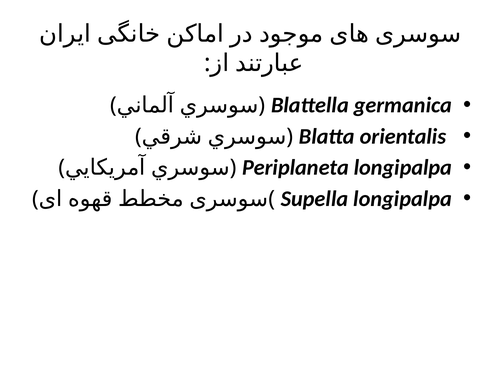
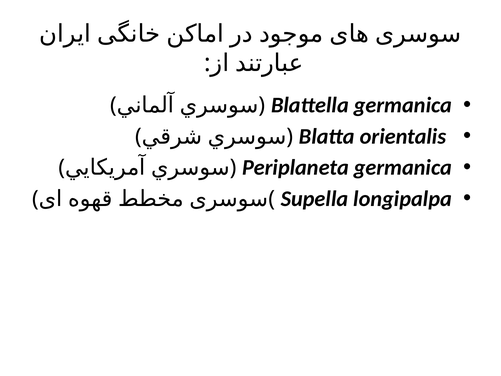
Periplaneta longipalpa: longipalpa -> germanica
